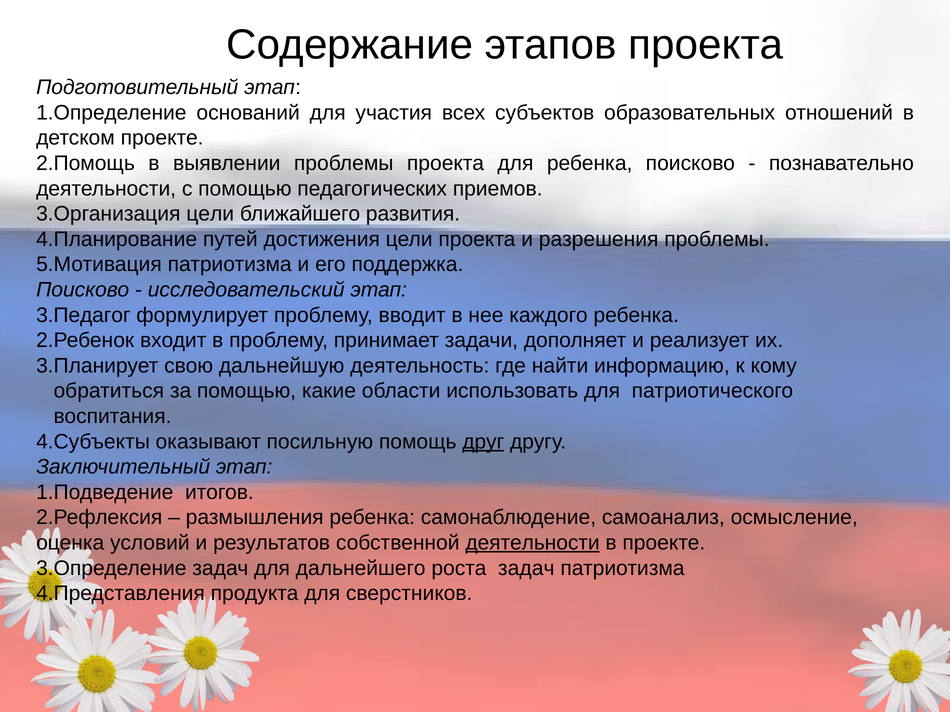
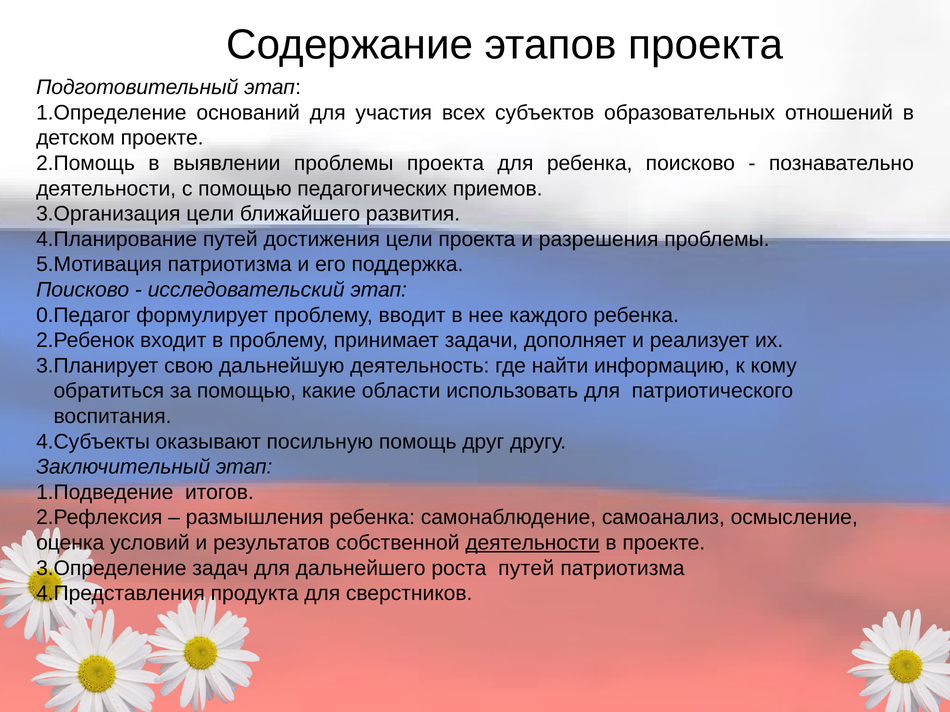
3.Педагог: 3.Педагог -> 0.Педагог
друг underline: present -> none
роста задач: задач -> путей
